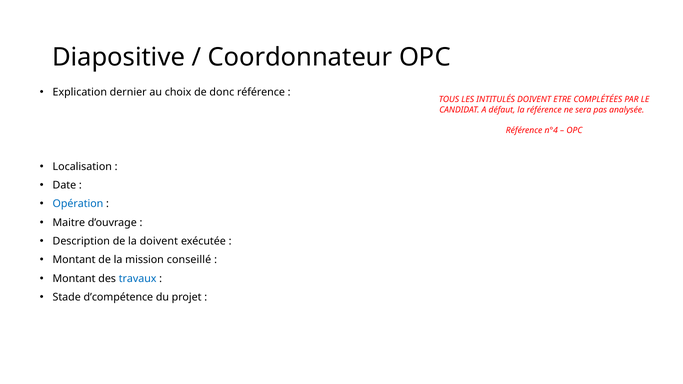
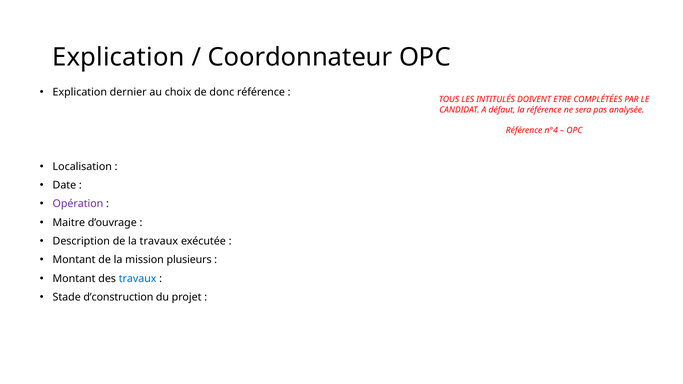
Diapositive at (119, 57): Diapositive -> Explication
Opération colour: blue -> purple
la doivent: doivent -> travaux
conseillé: conseillé -> plusieurs
d’compétence: d’compétence -> d’construction
